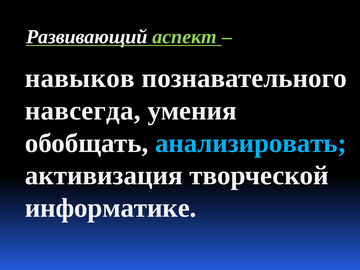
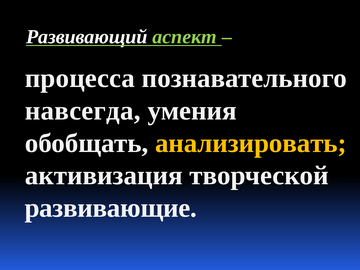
навыков: навыков -> процесса
анализировать colour: light blue -> yellow
информатике: информатике -> развивающие
